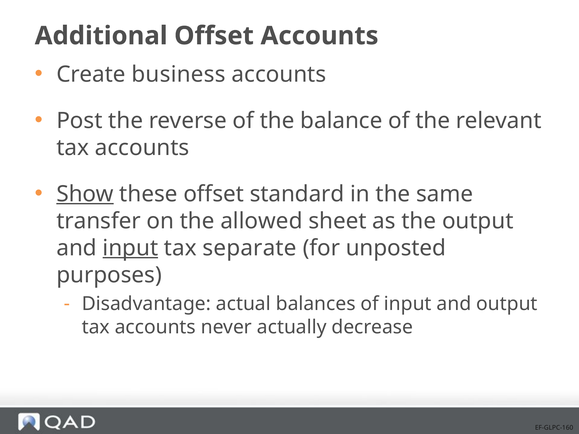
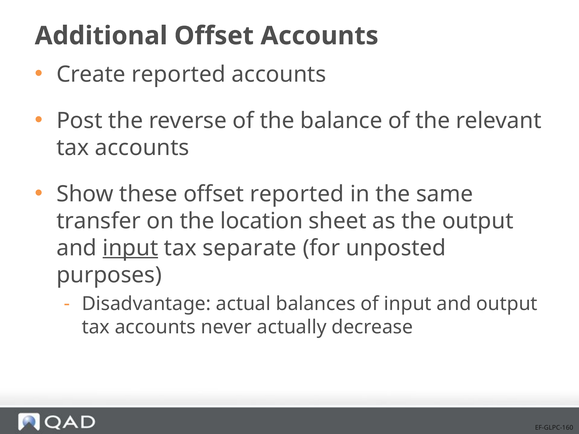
Create business: business -> reported
Show underline: present -> none
offset standard: standard -> reported
allowed: allowed -> location
